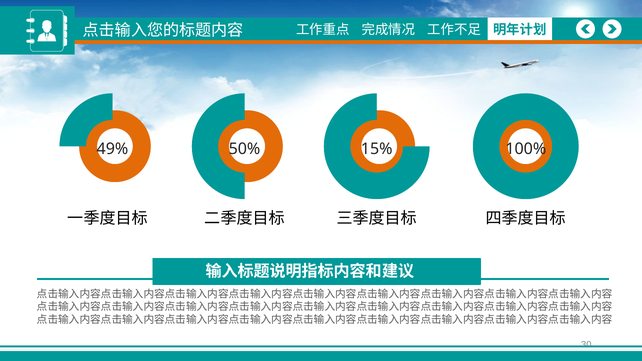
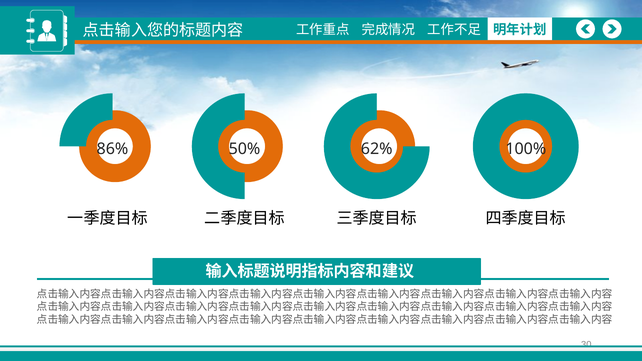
49%: 49% -> 86%
15%: 15% -> 62%
